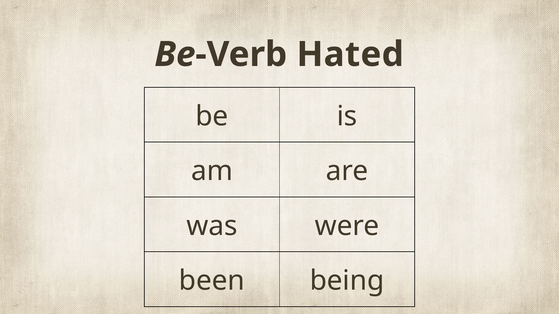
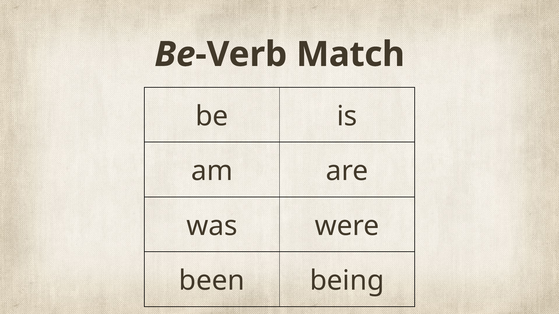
Hated: Hated -> Match
